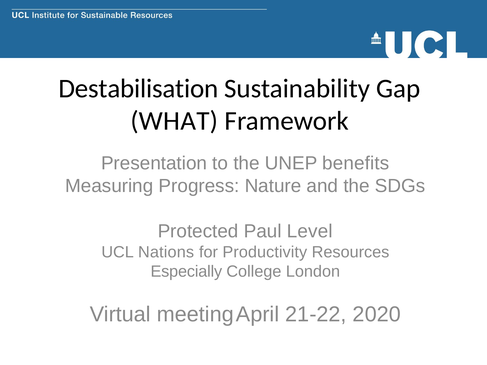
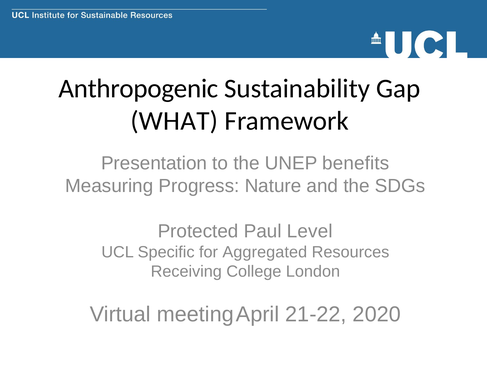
Destabilisation: Destabilisation -> Anthropogenic
Nations: Nations -> Specific
Productivity: Productivity -> Aggregated
Especially: Especially -> Receiving
